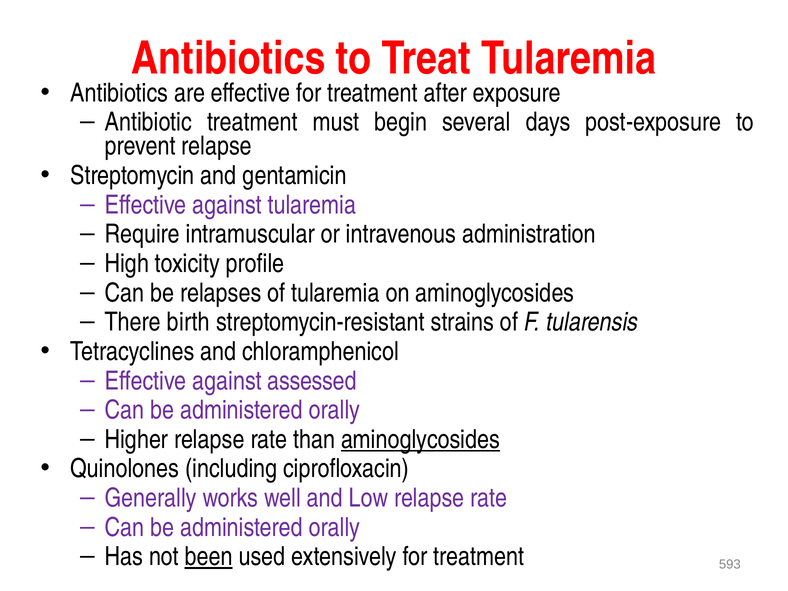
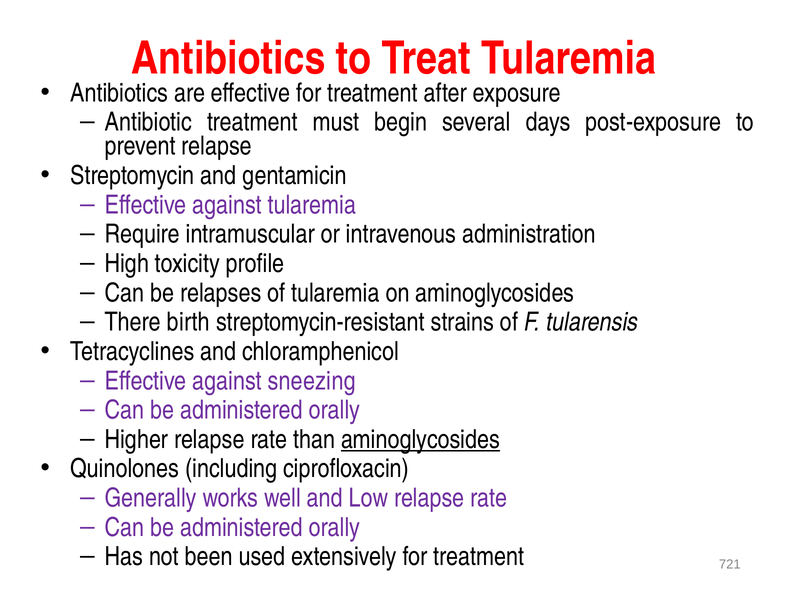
assessed: assessed -> sneezing
been underline: present -> none
593: 593 -> 721
